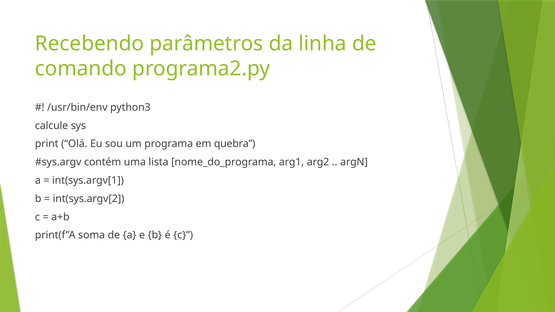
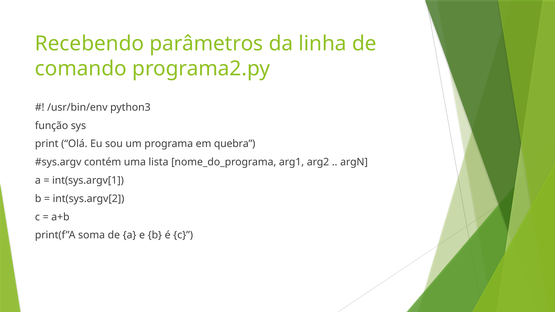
calcule: calcule -> função
